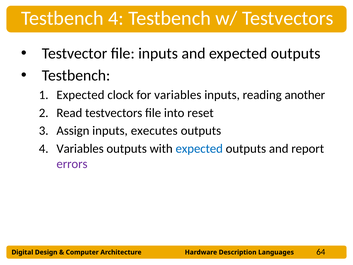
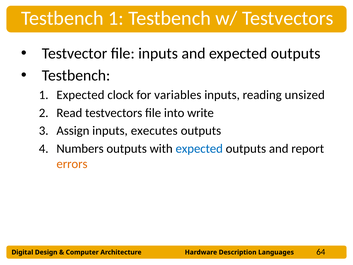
4 at (116, 18): 4 -> 1
another: another -> unsized
reset: reset -> write
Variables at (80, 149): Variables -> Numbers
errors colour: purple -> orange
